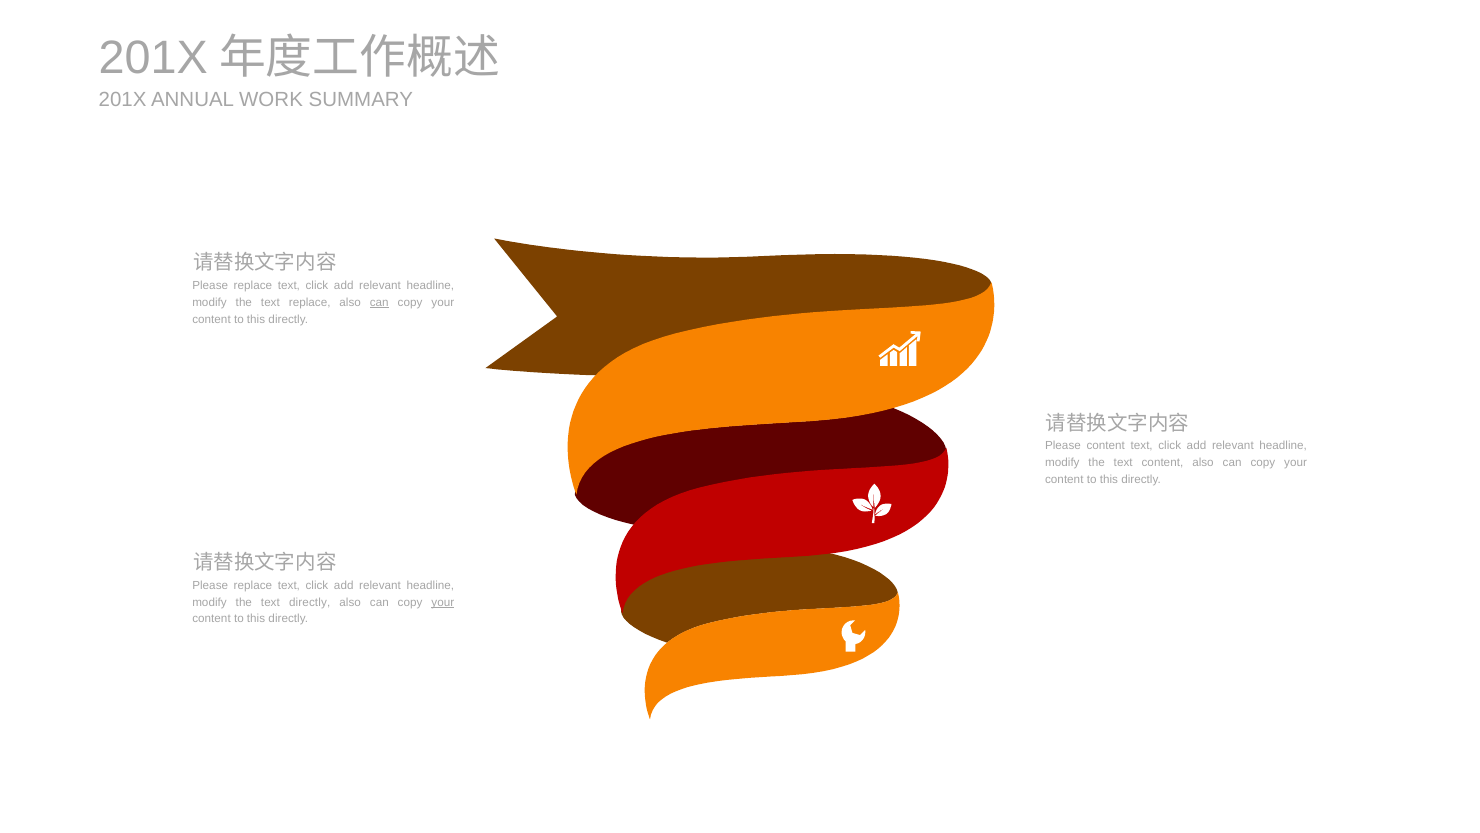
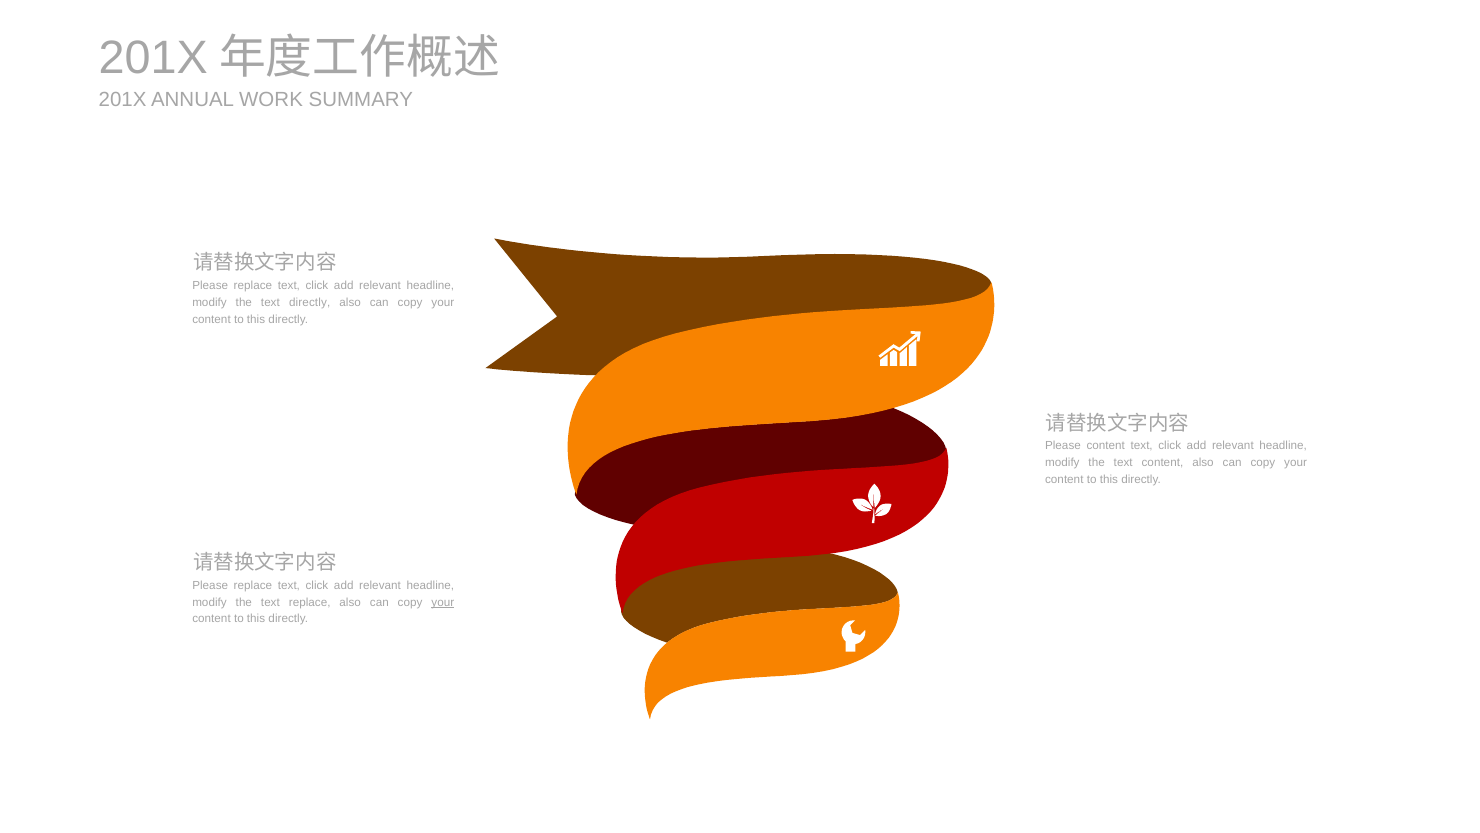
text replace: replace -> directly
can at (379, 302) underline: present -> none
text directly: directly -> replace
